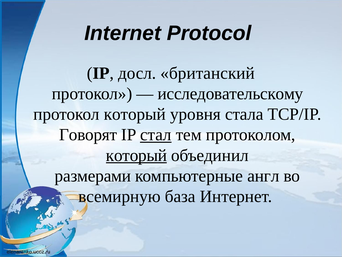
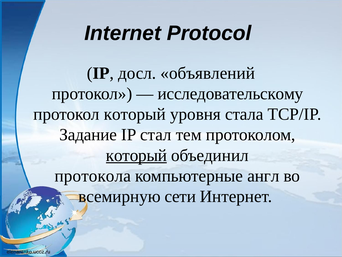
британский: британский -> объявлений
Говорят: Говорят -> Задание
стал underline: present -> none
размерами: размерами -> протокола
база: база -> сети
